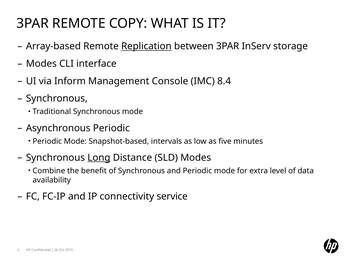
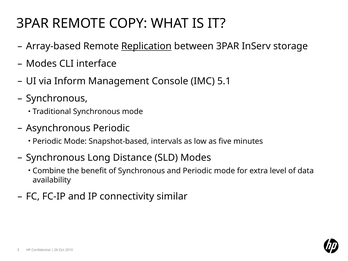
8.4: 8.4 -> 5.1
Long underline: present -> none
service: service -> similar
